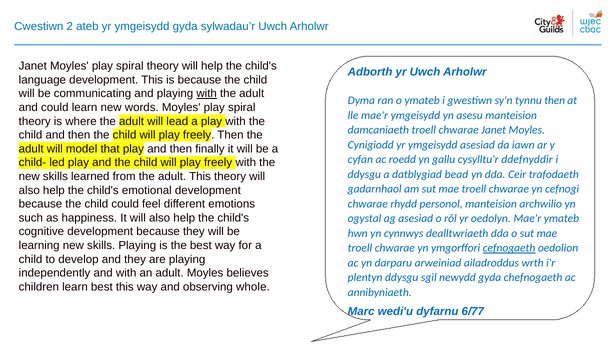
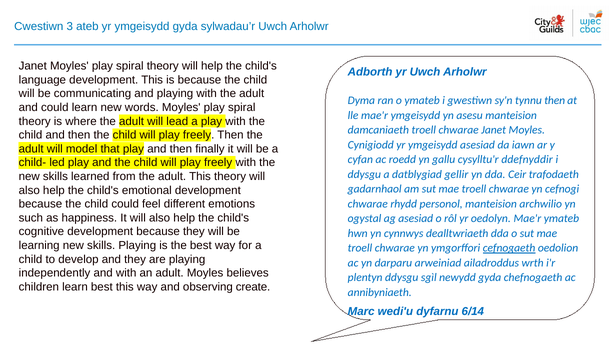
2: 2 -> 3
with at (207, 94) underline: present -> none
bead: bead -> gellir
whole: whole -> create
6/77: 6/77 -> 6/14
